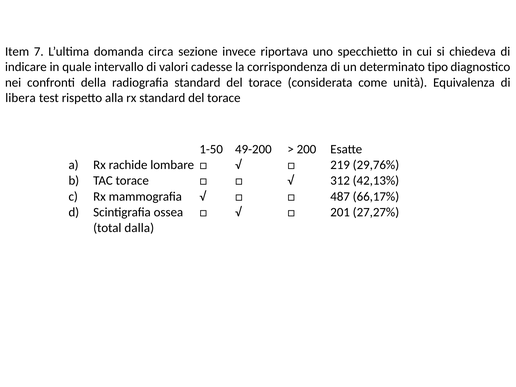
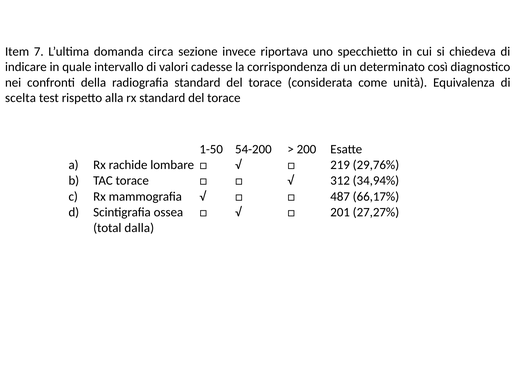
tipo: tipo -> così
libera: libera -> scelta
49-200: 49-200 -> 54-200
42,13%: 42,13% -> 34,94%
